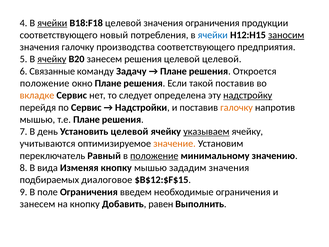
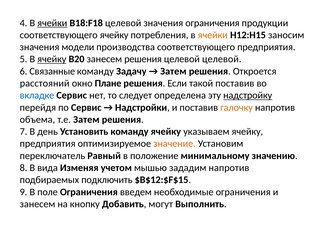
соответствующего новый: новый -> ячейку
ячейки at (213, 35) colour: blue -> orange
заносим underline: present -> none
значения галочку: галочку -> модели
Плане at (173, 71): Плане -> Затем
положение at (45, 83): положение -> расстояний
вкладке colour: orange -> blue
мышью at (37, 119): мышью -> объема
т.е Плане: Плане -> Затем
Установить целевой: целевой -> команду
указываем underline: present -> none
учитываются at (48, 144): учитываются -> предприятия
положение at (154, 156) underline: present -> none
Изменяя кнопку: кнопку -> учетом
зададим значения: значения -> напротив
диалоговое: диалоговое -> подключить
равен: равен -> могут
